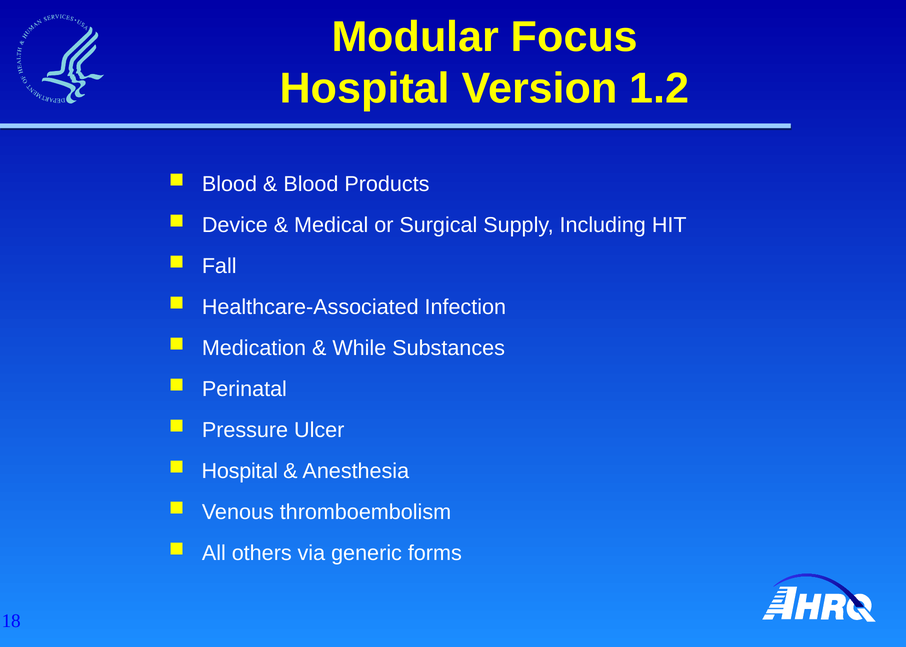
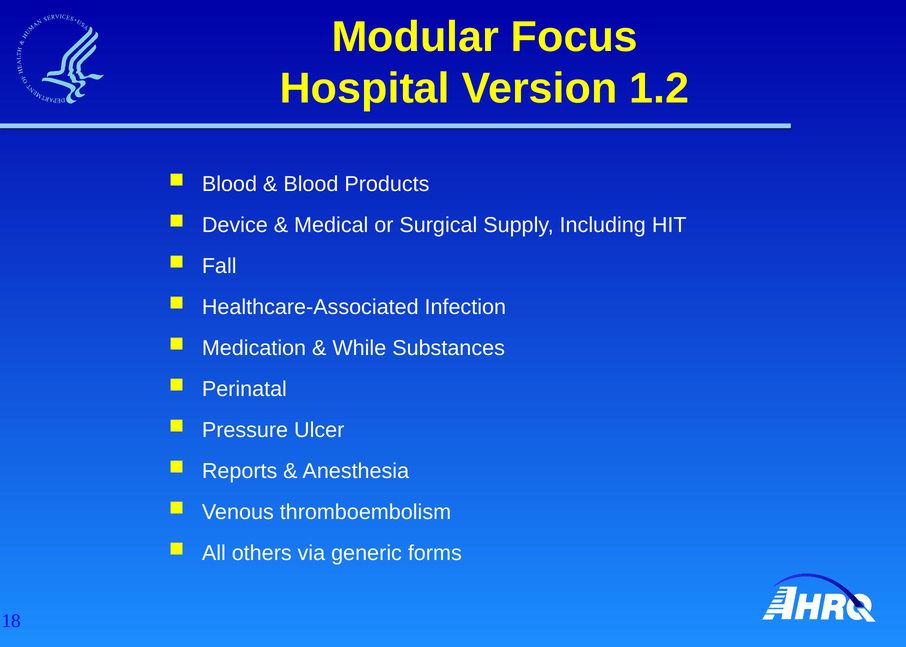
Hospital at (240, 471): Hospital -> Reports
